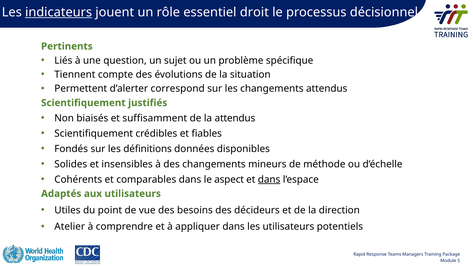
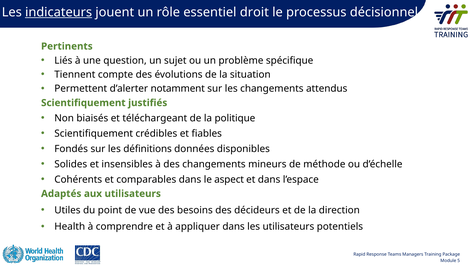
correspond: correspond -> notamment
suffisamment: suffisamment -> téléchargeant
la attendus: attendus -> politique
dans at (269, 180) underline: present -> none
Atelier: Atelier -> Health
